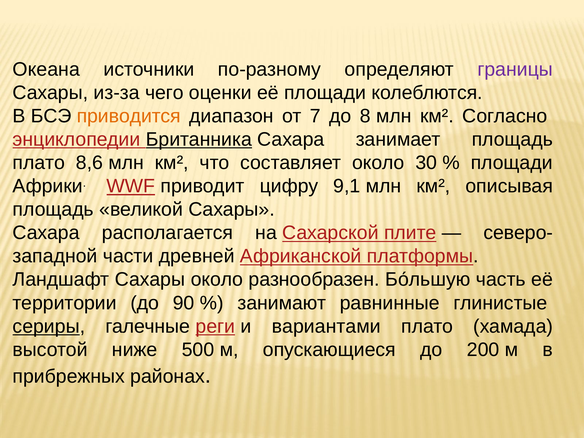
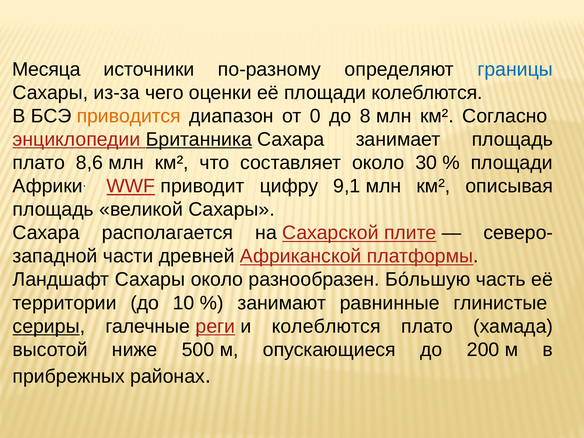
Океана: Океана -> Месяца
границы colour: purple -> blue
7: 7 -> 0
90: 90 -> 10
и вариантами: вариантами -> колеблются
